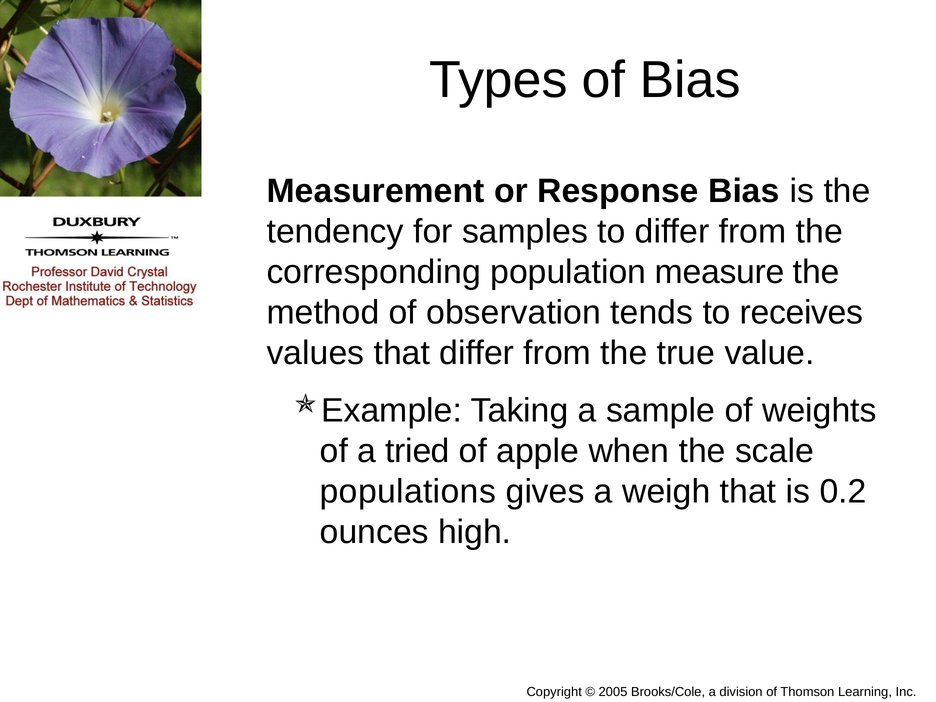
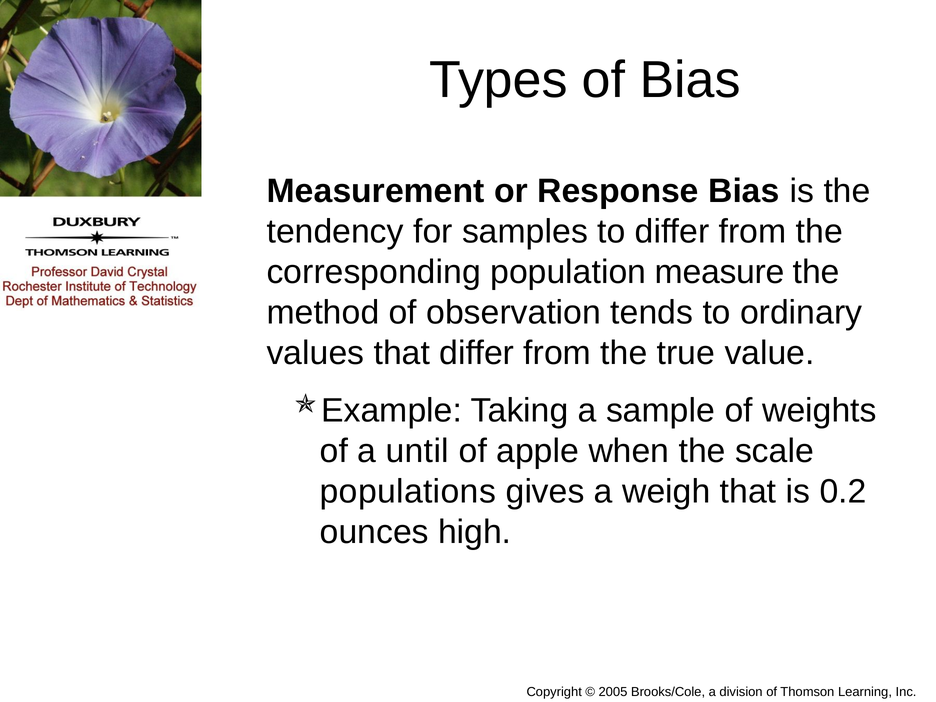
receives: receives -> ordinary
tried: tried -> until
